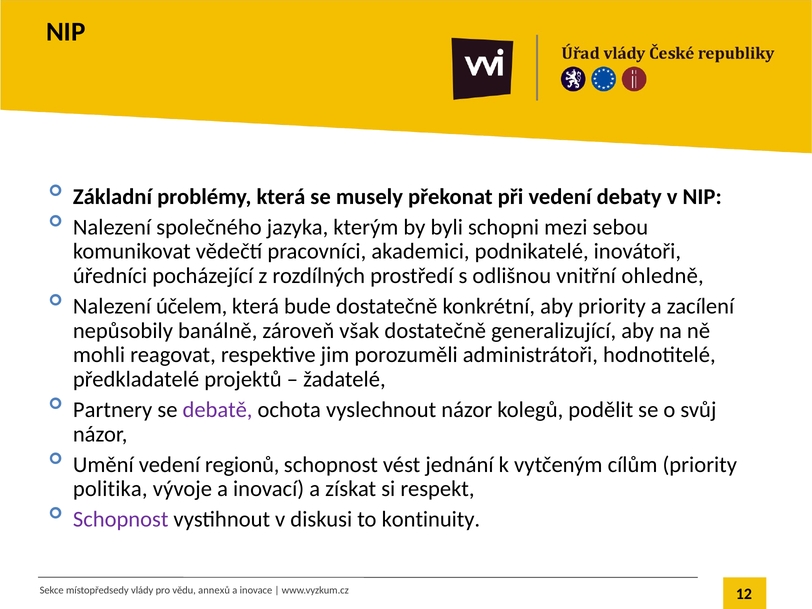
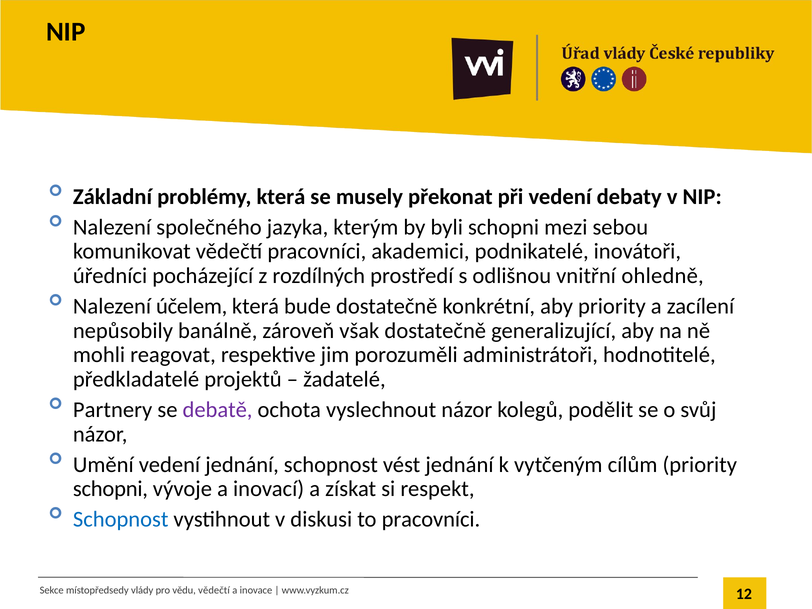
vedení regionů: regionů -> jednání
politika at (110, 489): politika -> schopni
Schopnost at (121, 519) colour: purple -> blue
to kontinuity: kontinuity -> pracovníci
annexů at (214, 590): annexů -> vědečtí
